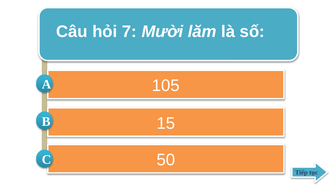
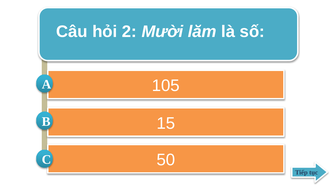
7: 7 -> 2
